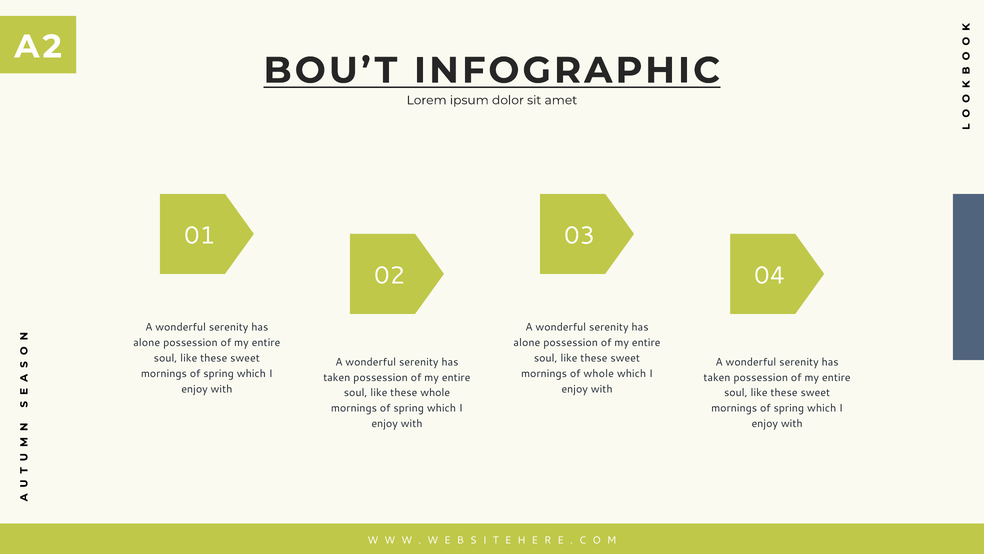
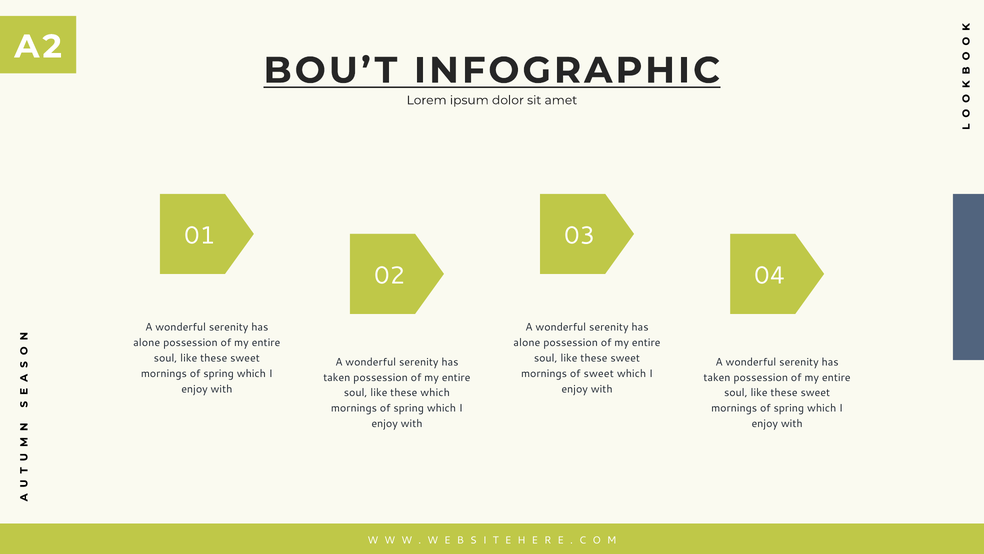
of whole: whole -> sweet
these whole: whole -> which
